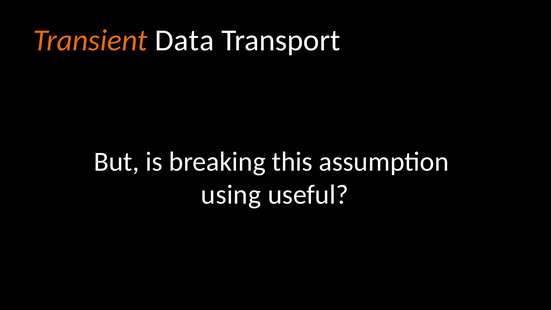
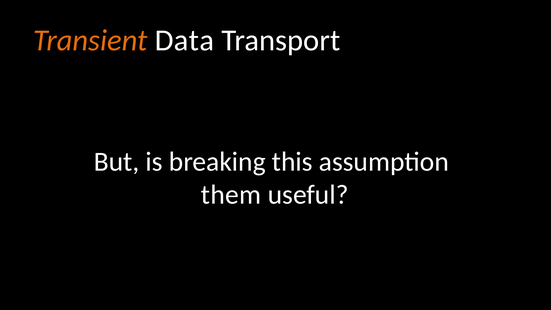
using: using -> them
